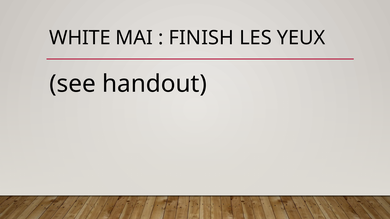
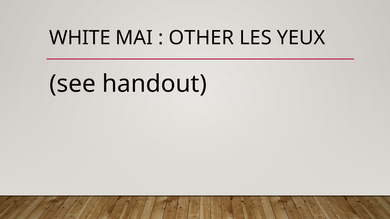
FINISH: FINISH -> OTHER
